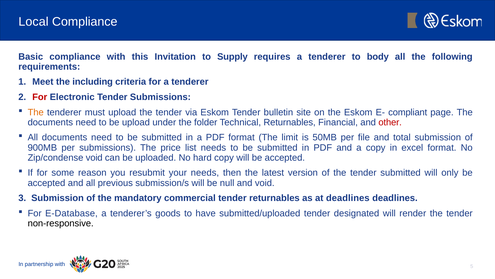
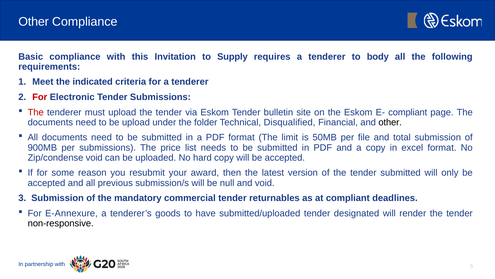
Local at (33, 22): Local -> Other
including: including -> indicated
The at (36, 112) colour: orange -> red
Technical Returnables: Returnables -> Disqualified
other at (390, 122) colour: red -> black
your needs: needs -> award
at deadlines: deadlines -> compliant
E-Database: E-Database -> E-Annexure
